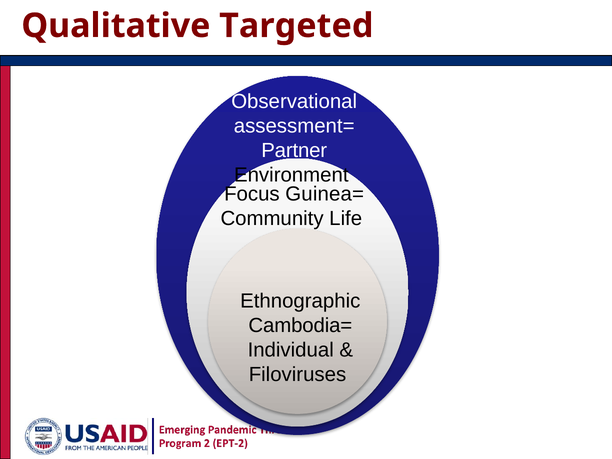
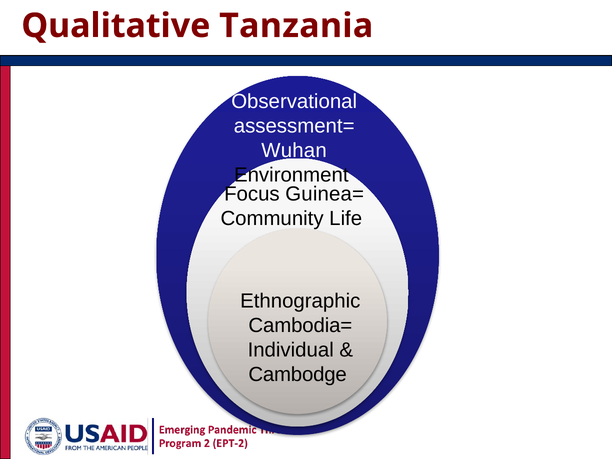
Targeted: Targeted -> Tanzania
Partner: Partner -> Wuhan
Filoviruses: Filoviruses -> Cambodge
